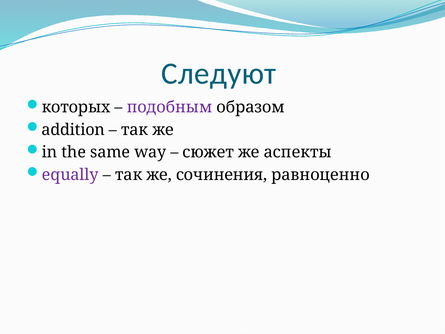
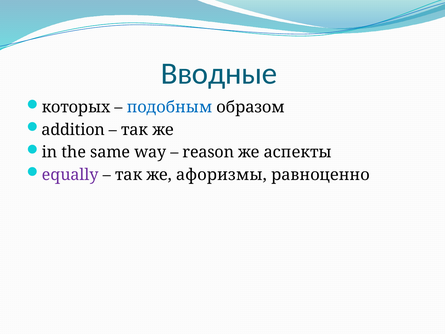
Следуют: Следуют -> Вводные
подобным colour: purple -> blue
сюжет: сюжет -> reason
сочинения: сочинения -> афоризмы
